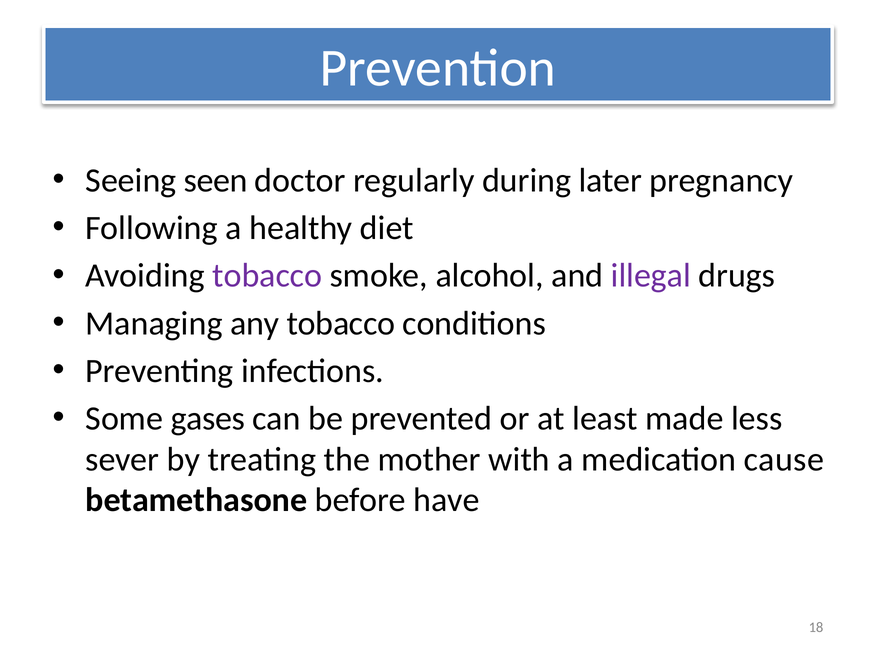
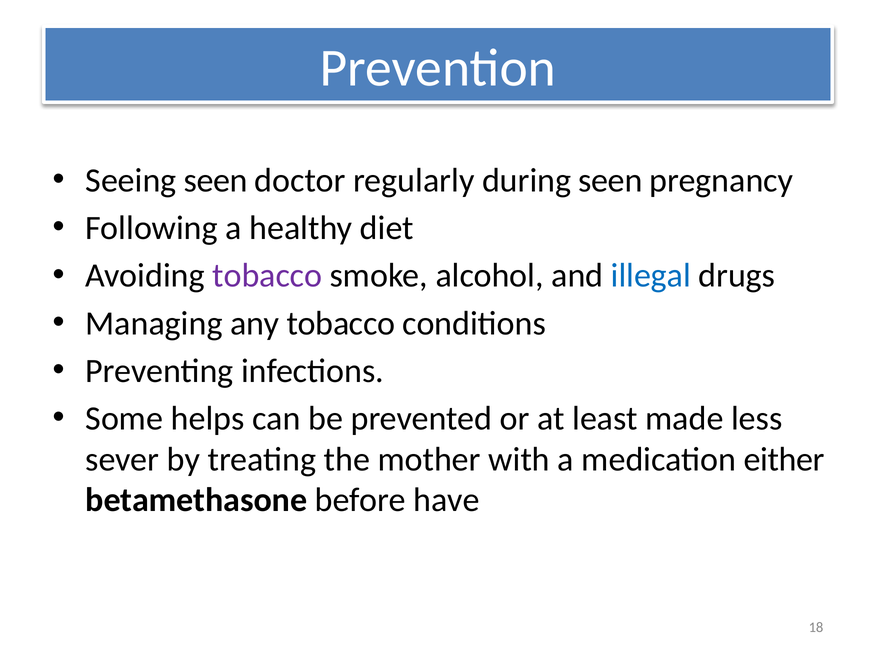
during later: later -> seen
illegal colour: purple -> blue
gases: gases -> helps
cause: cause -> either
